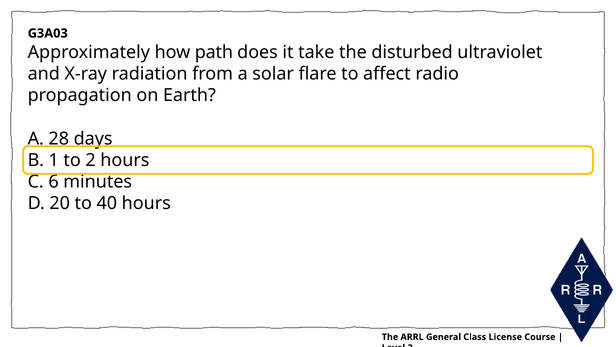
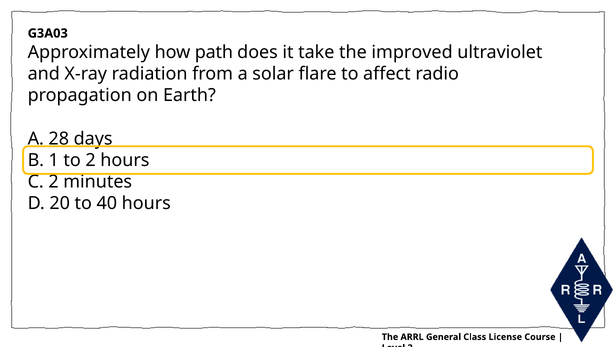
disturbed: disturbed -> improved
C 6: 6 -> 2
